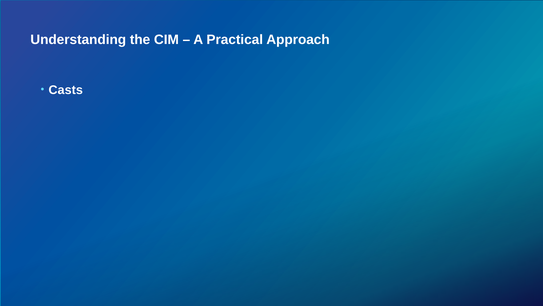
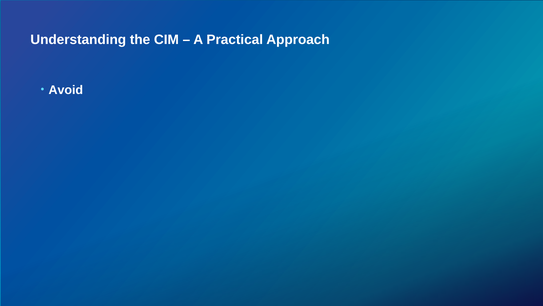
Casts: Casts -> Avoid
